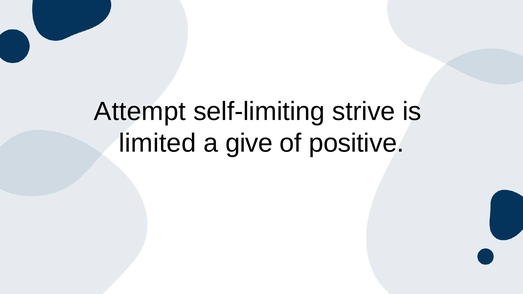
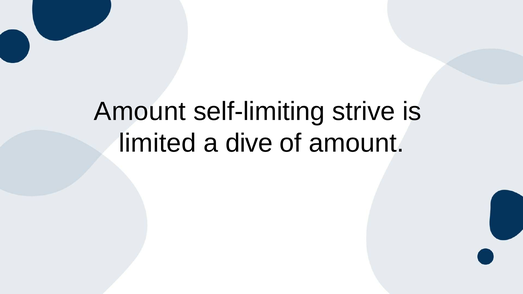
Attempt at (140, 112): Attempt -> Amount
give: give -> dive
of positive: positive -> amount
